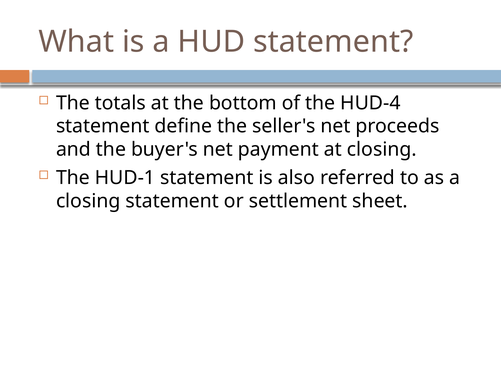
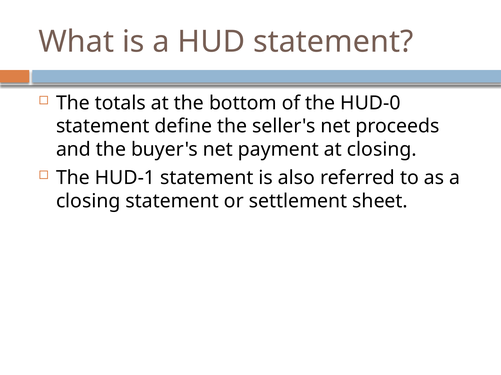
HUD‐4: HUD‐4 -> HUD‐0
